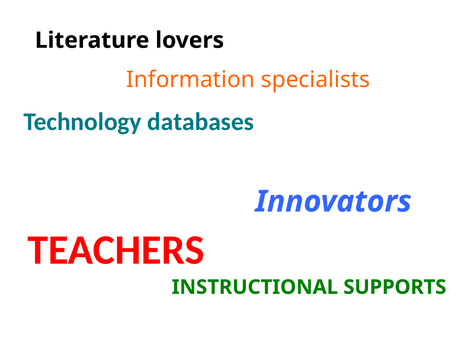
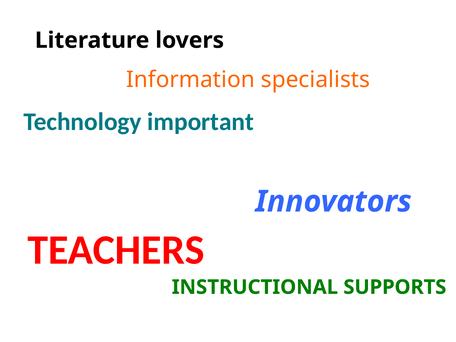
databases: databases -> important
